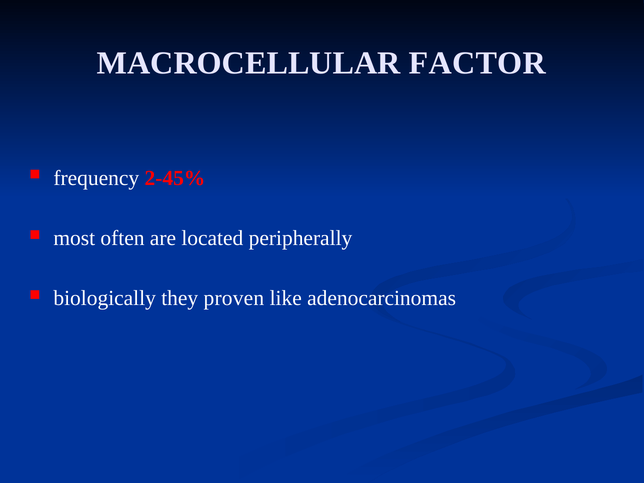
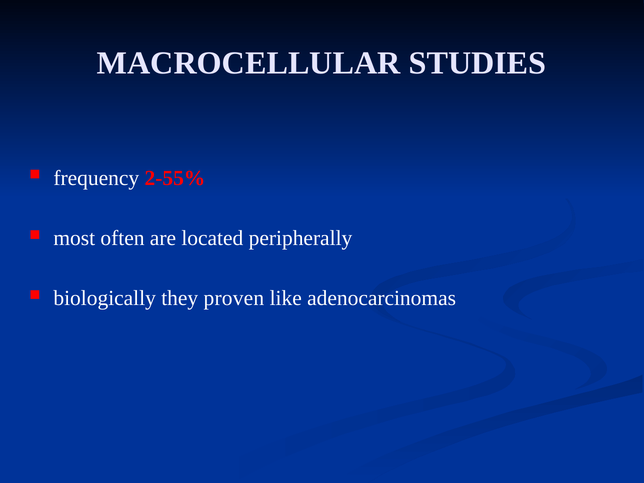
FACTOR: FACTOR -> STUDIES
2-45%: 2-45% -> 2-55%
